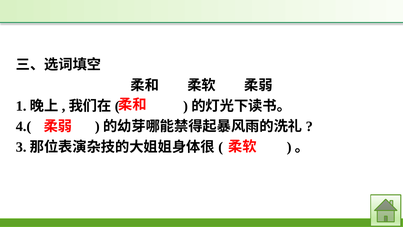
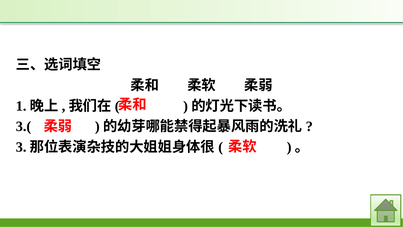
4.(: 4.( -> 3.(
